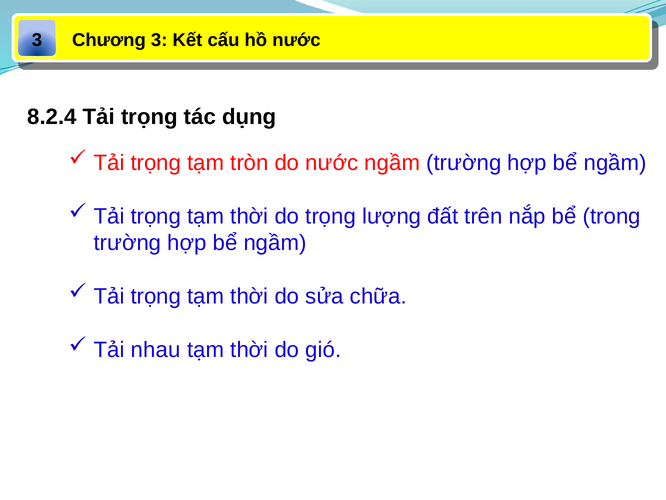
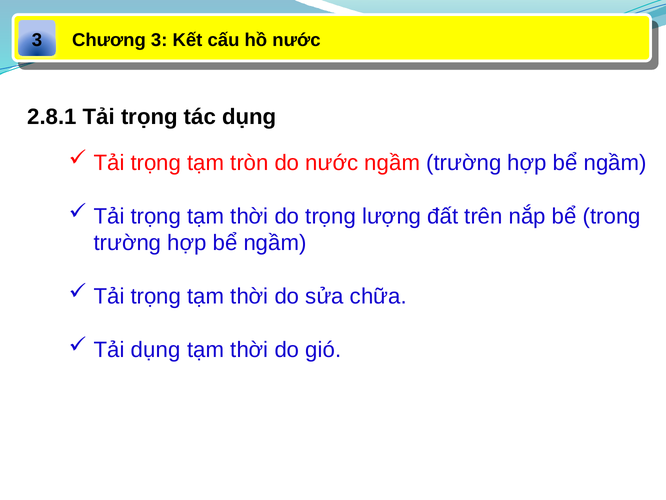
8.2.4: 8.2.4 -> 2.8.1
Tải nhau: nhau -> dụng
